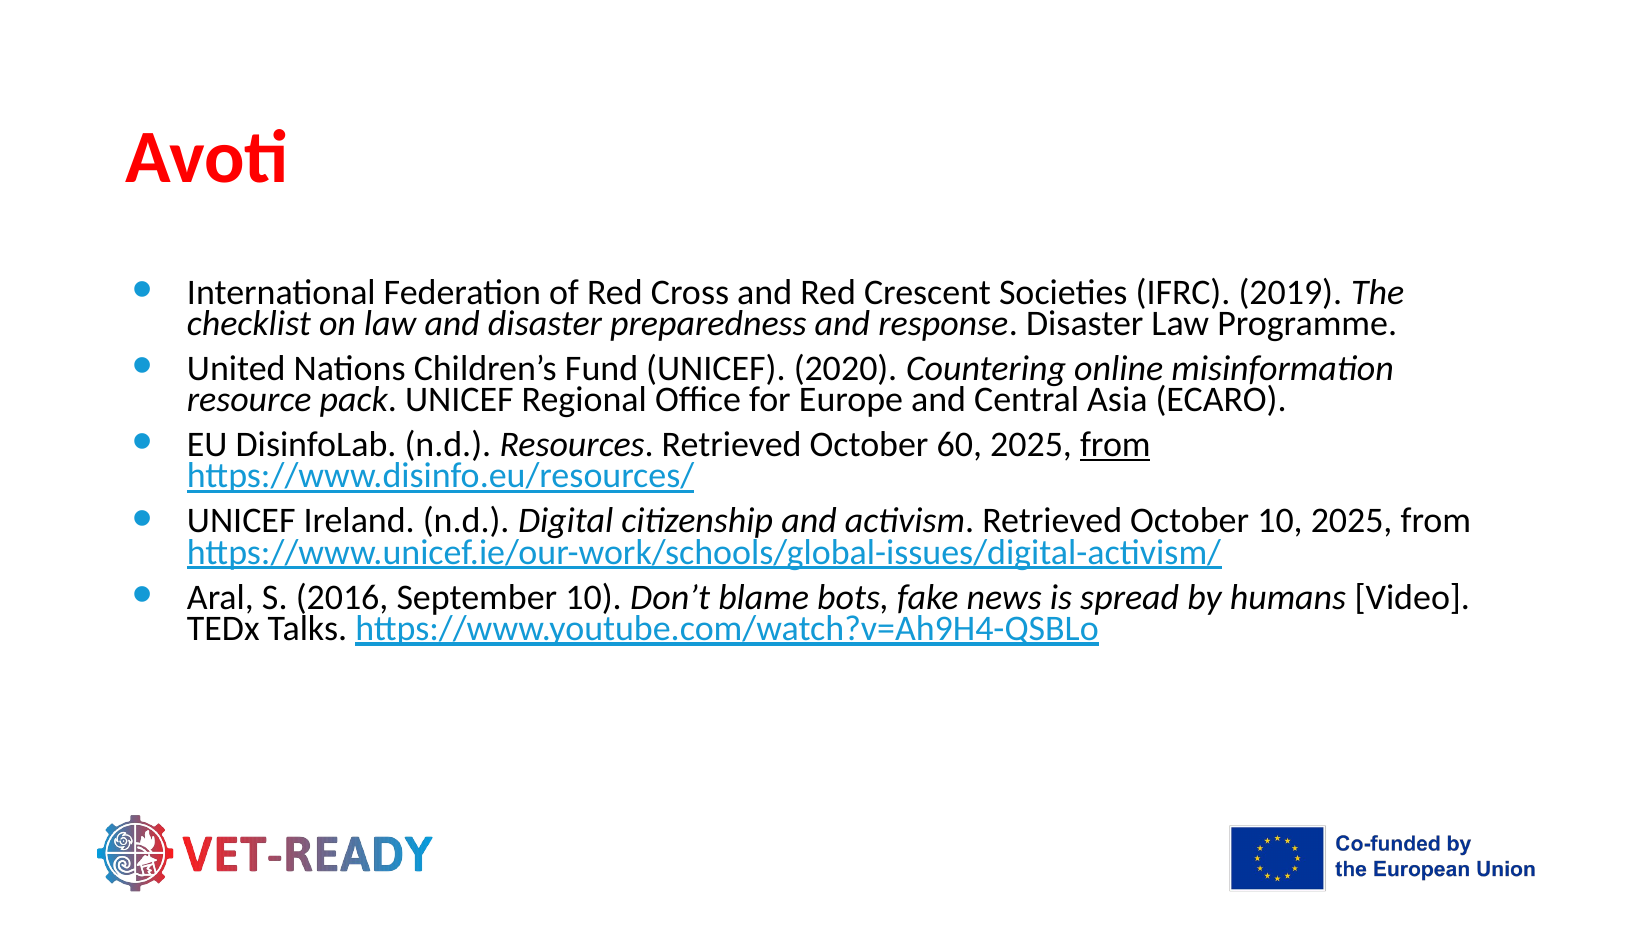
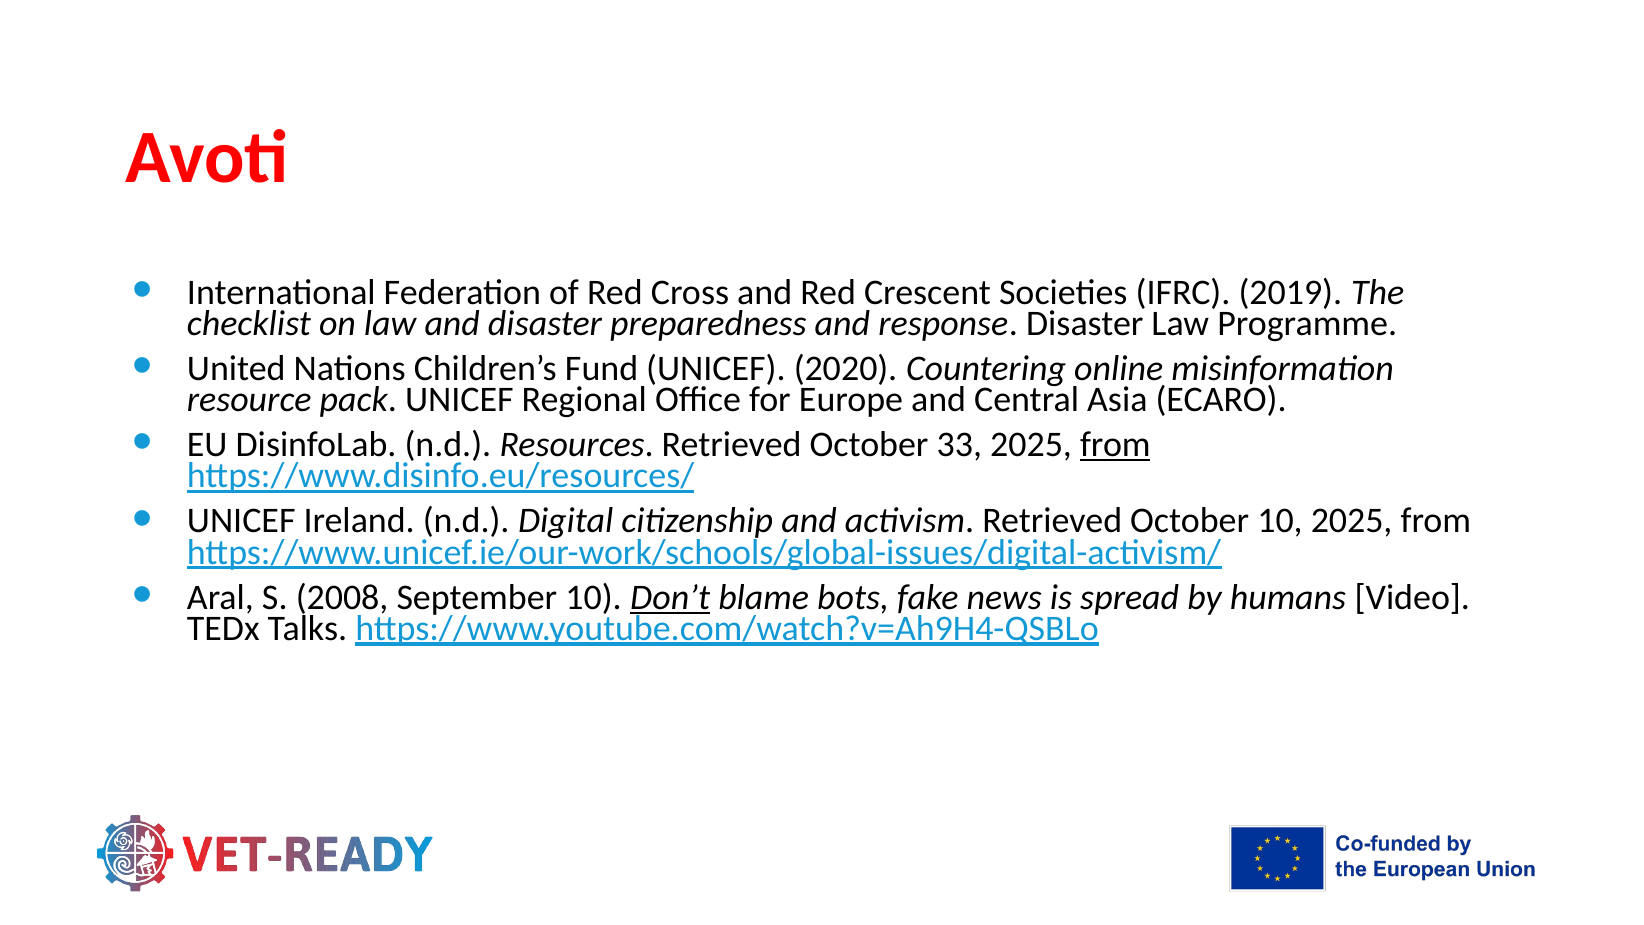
60: 60 -> 33
2016: 2016 -> 2008
Don’t underline: none -> present
